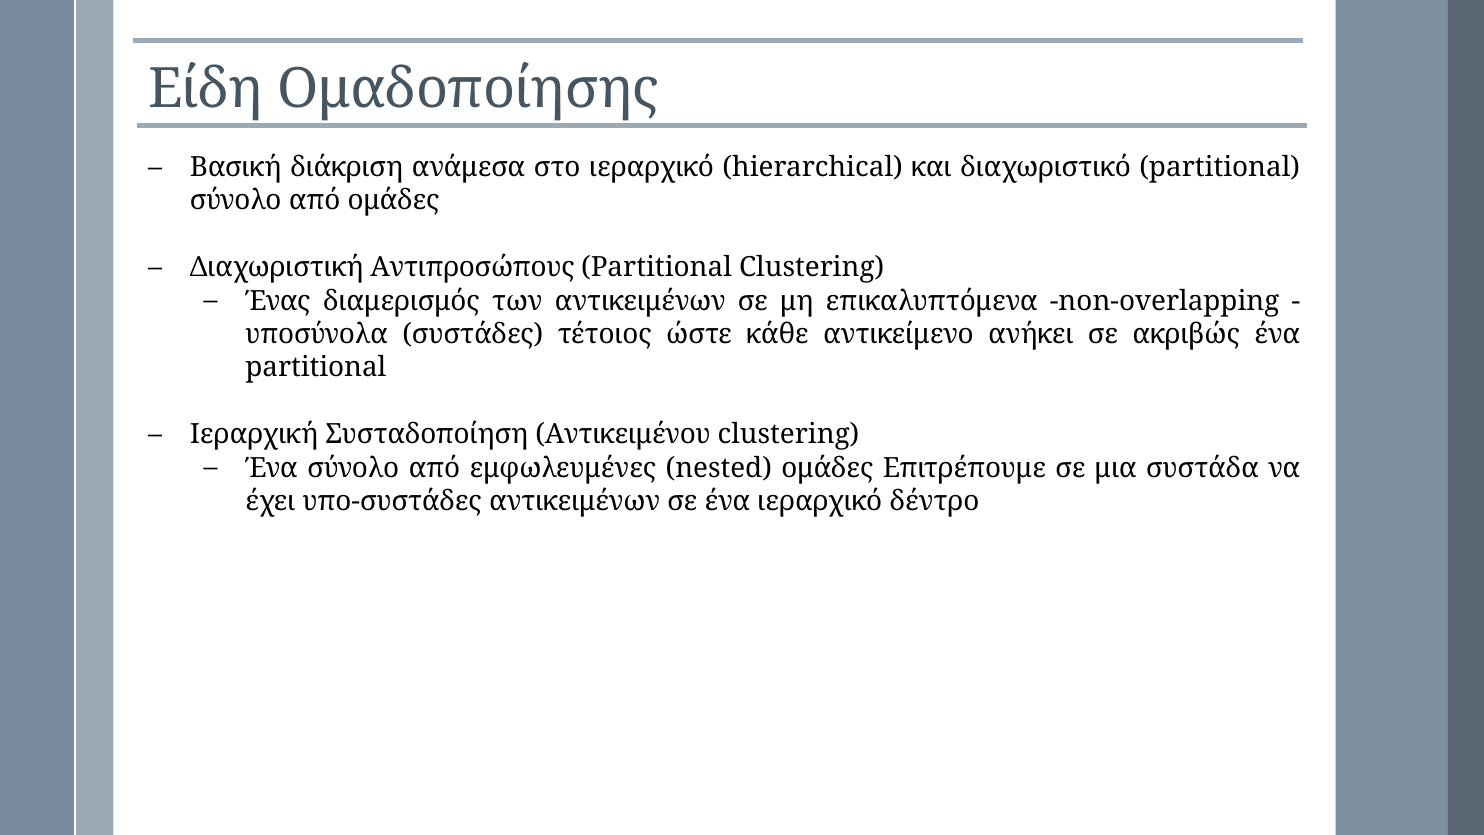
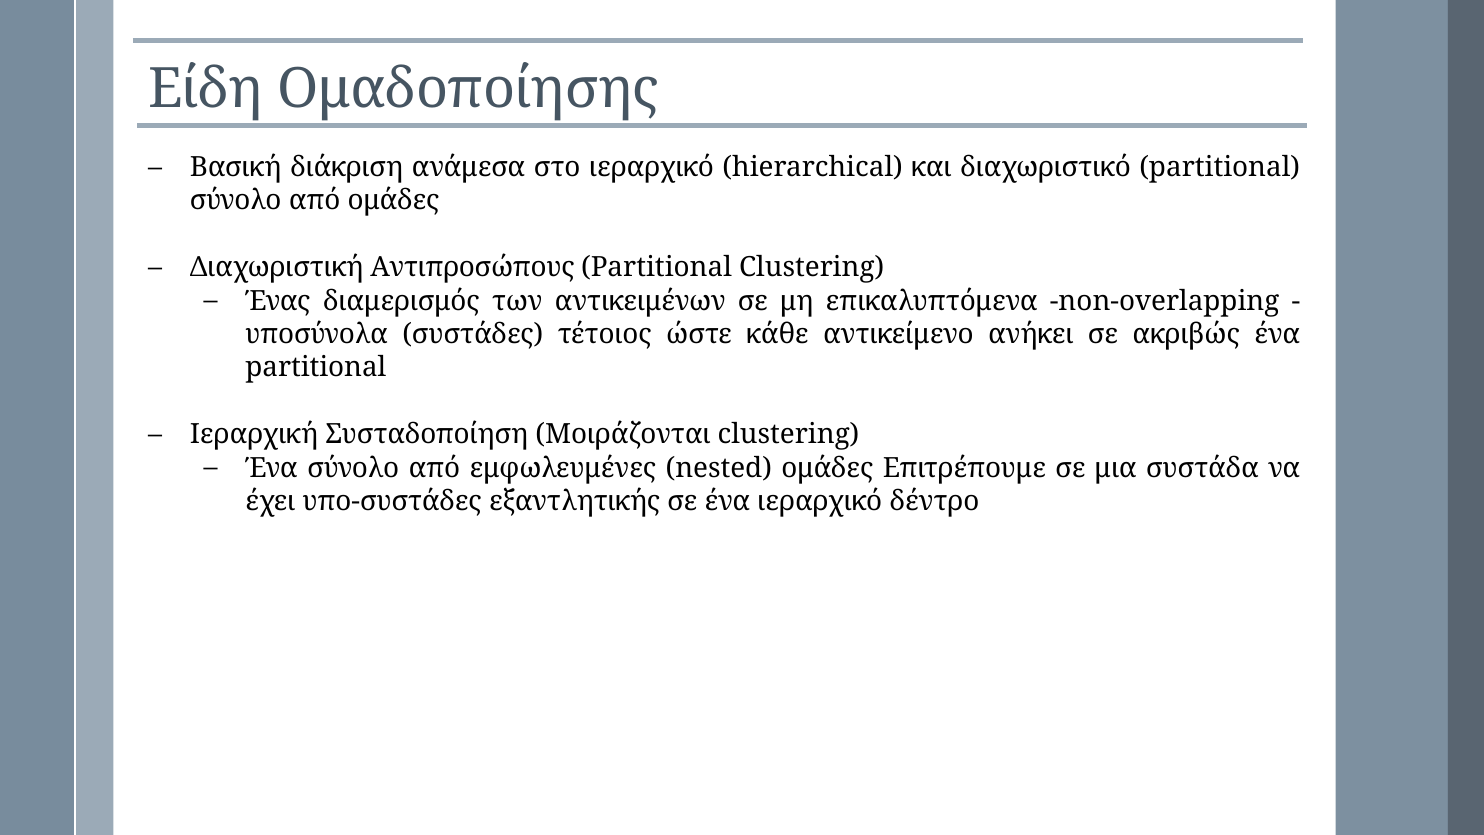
Αντικειμένου: Αντικειμένου -> Μοιράζονται
υπο-συστάδες αντικειμένων: αντικειμένων -> εξαντλητικής
